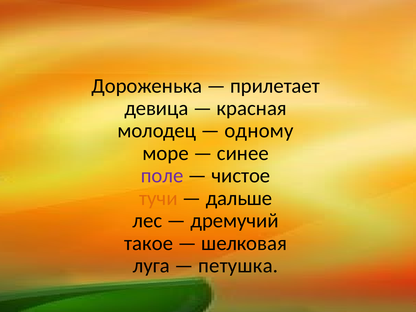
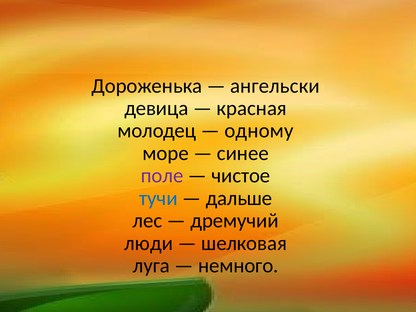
прилетает: прилетает -> ангельски
тучи colour: orange -> blue
такое: такое -> люди
петушка: петушка -> немного
